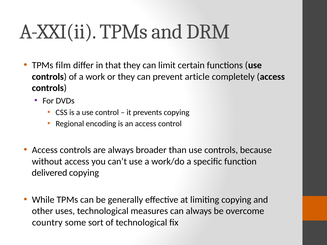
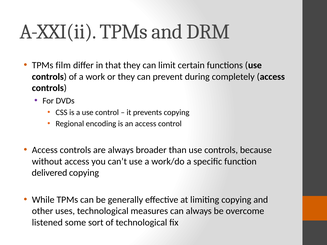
article: article -> during
country: country -> listened
